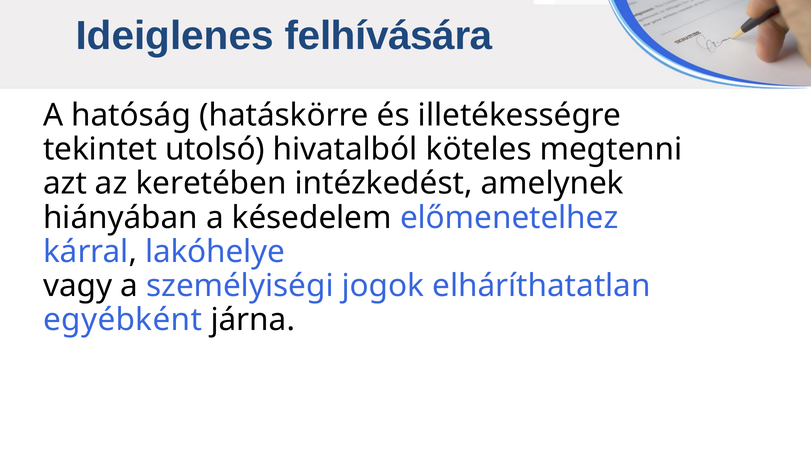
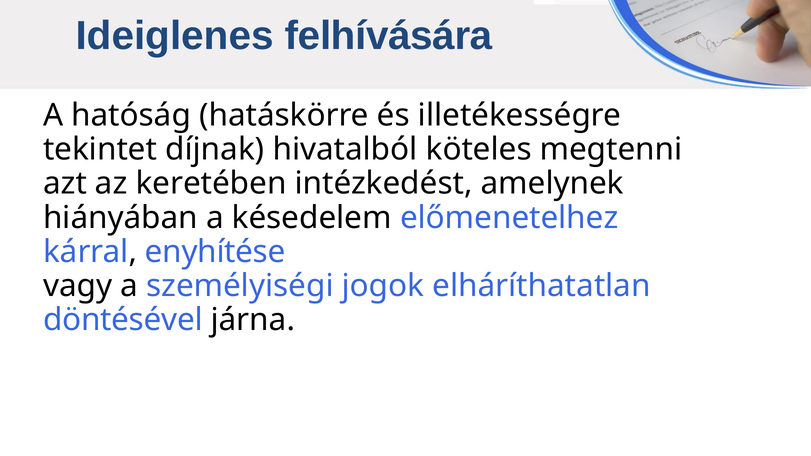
utolsó: utolsó -> díjnak
lakóhelye: lakóhelye -> enyhítése
egyébként: egyébként -> döntésével
